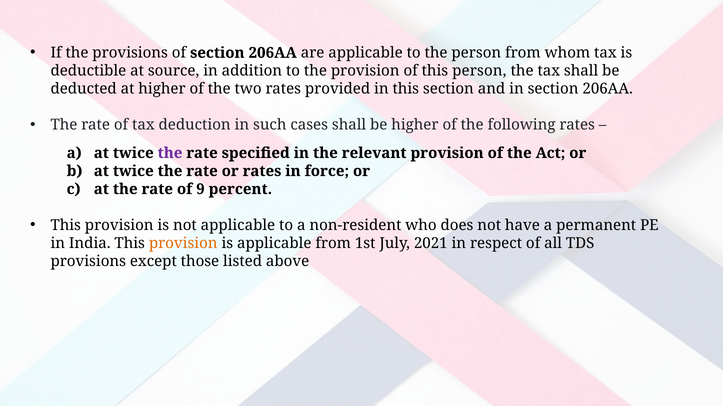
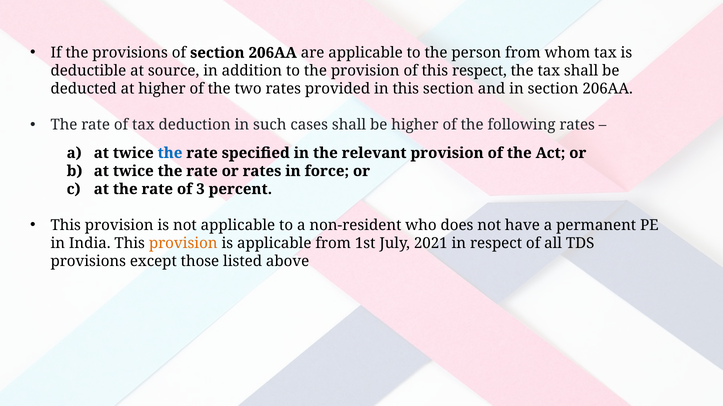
this person: person -> respect
the at (170, 153) colour: purple -> blue
9: 9 -> 3
